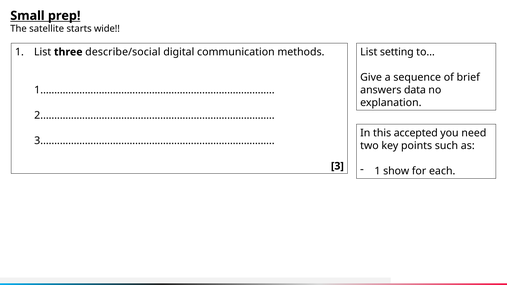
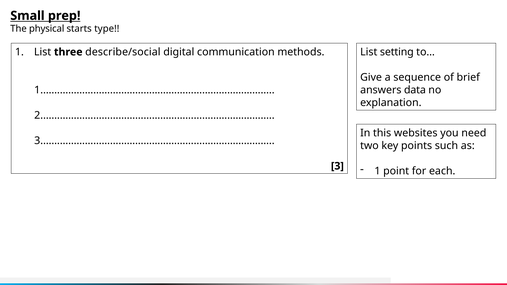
satellite: satellite -> physical
wide: wide -> type
accepted: accepted -> websites
show: show -> point
